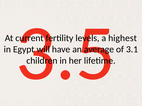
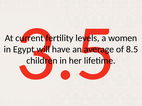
highest: highest -> women
3.1: 3.1 -> 8.5
